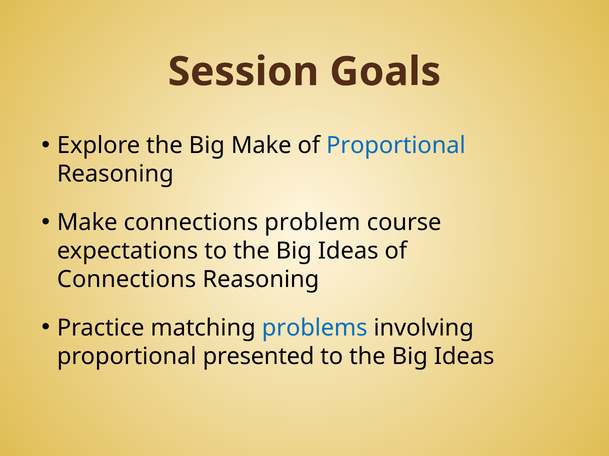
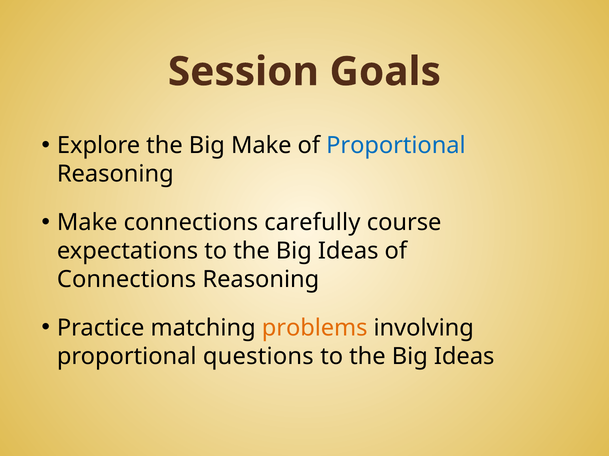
problem: problem -> carefully
problems colour: blue -> orange
presented: presented -> questions
